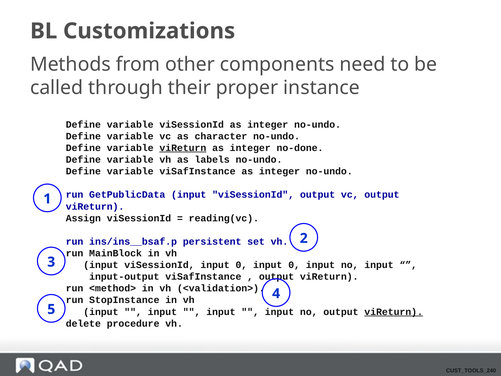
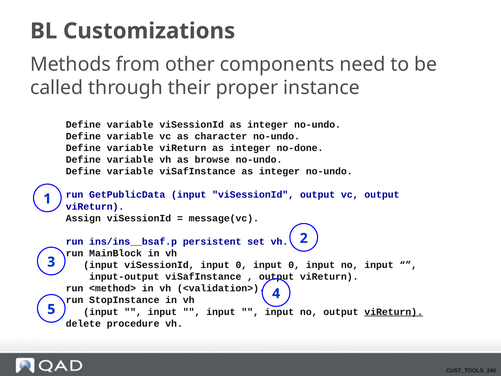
viReturn at (183, 148) underline: present -> none
labels: labels -> browse
reading(vc: reading(vc -> message(vc
